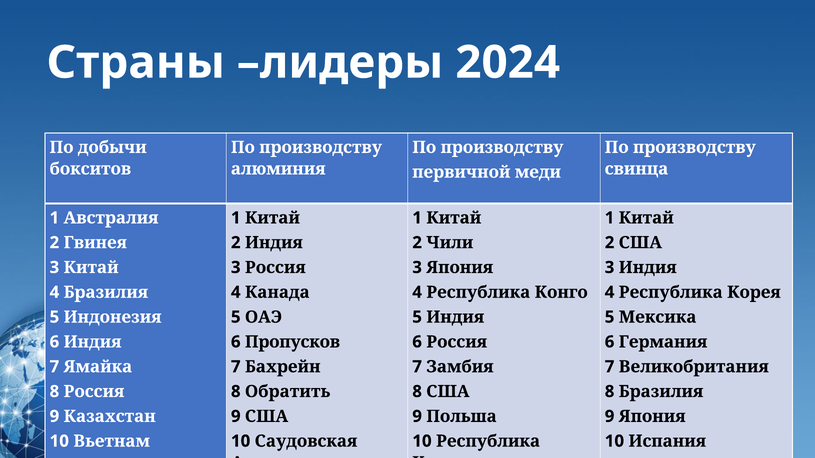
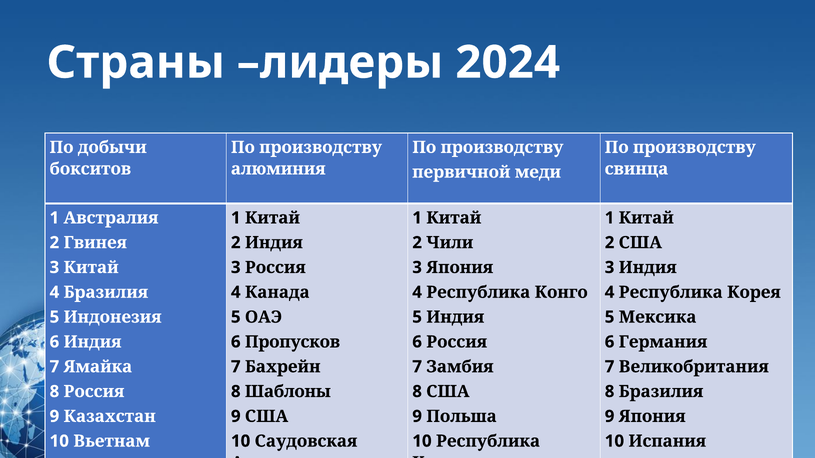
Обратить: Обратить -> Шаблоны
